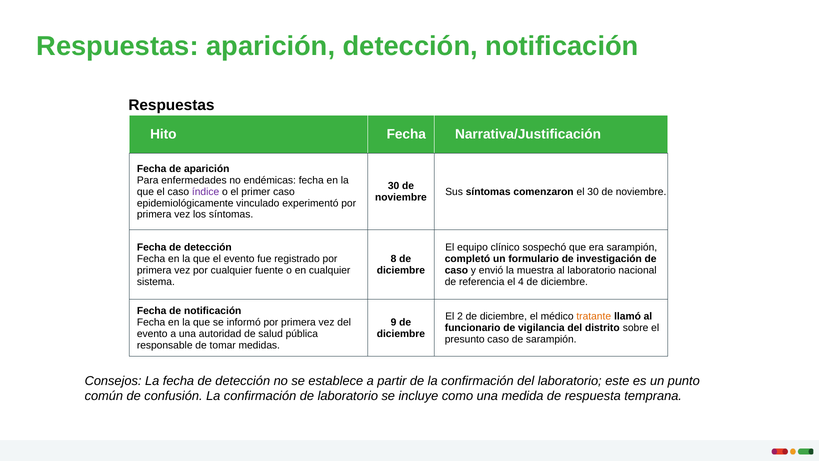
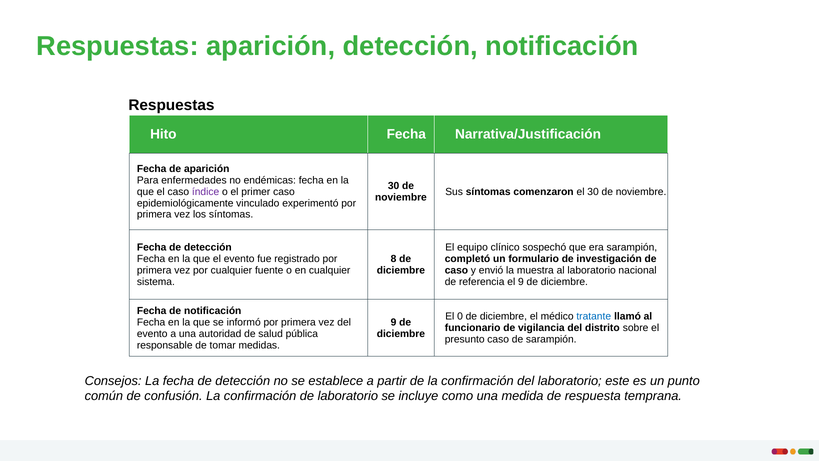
el 4: 4 -> 9
2: 2 -> 0
tratante colour: orange -> blue
